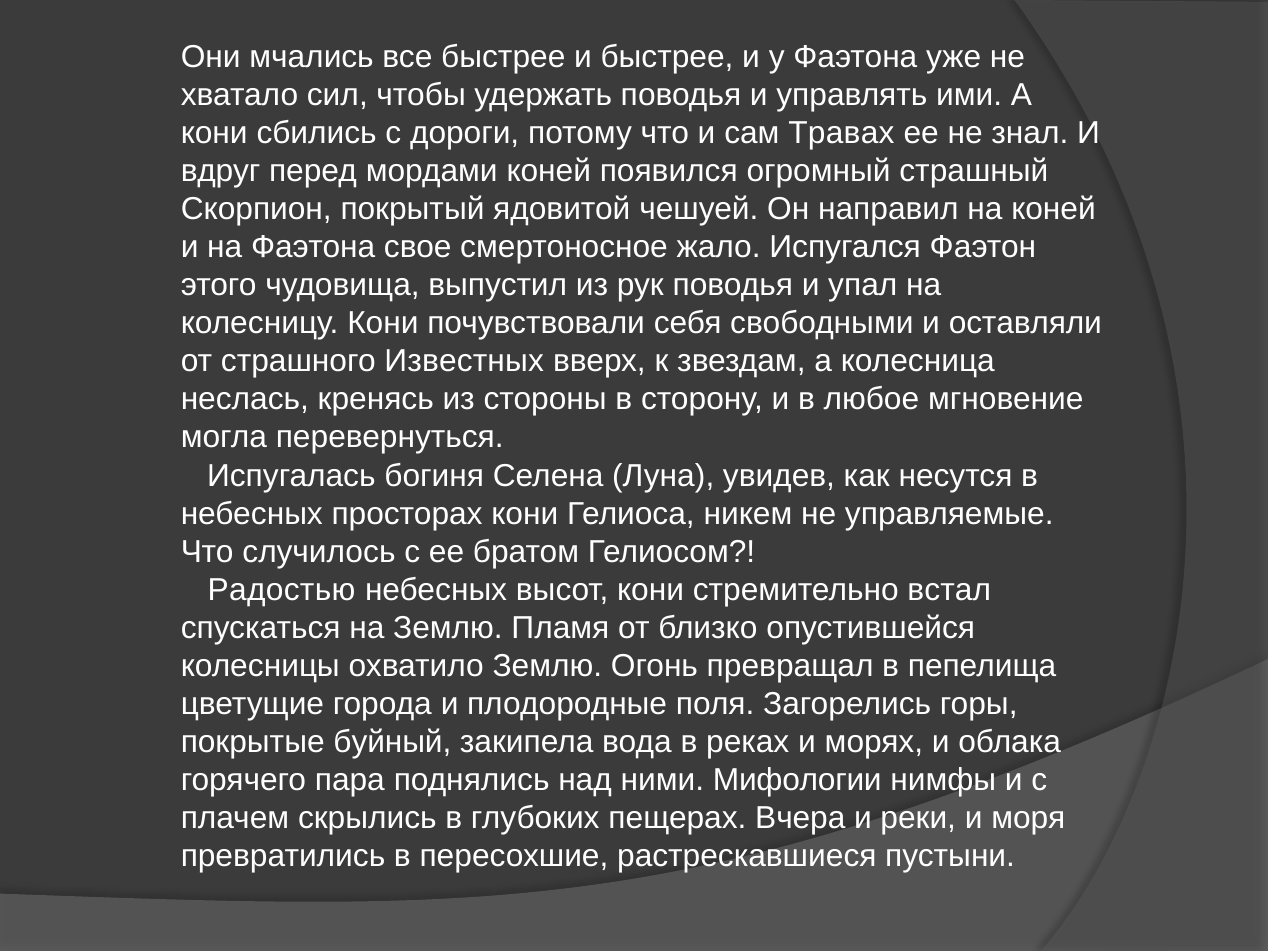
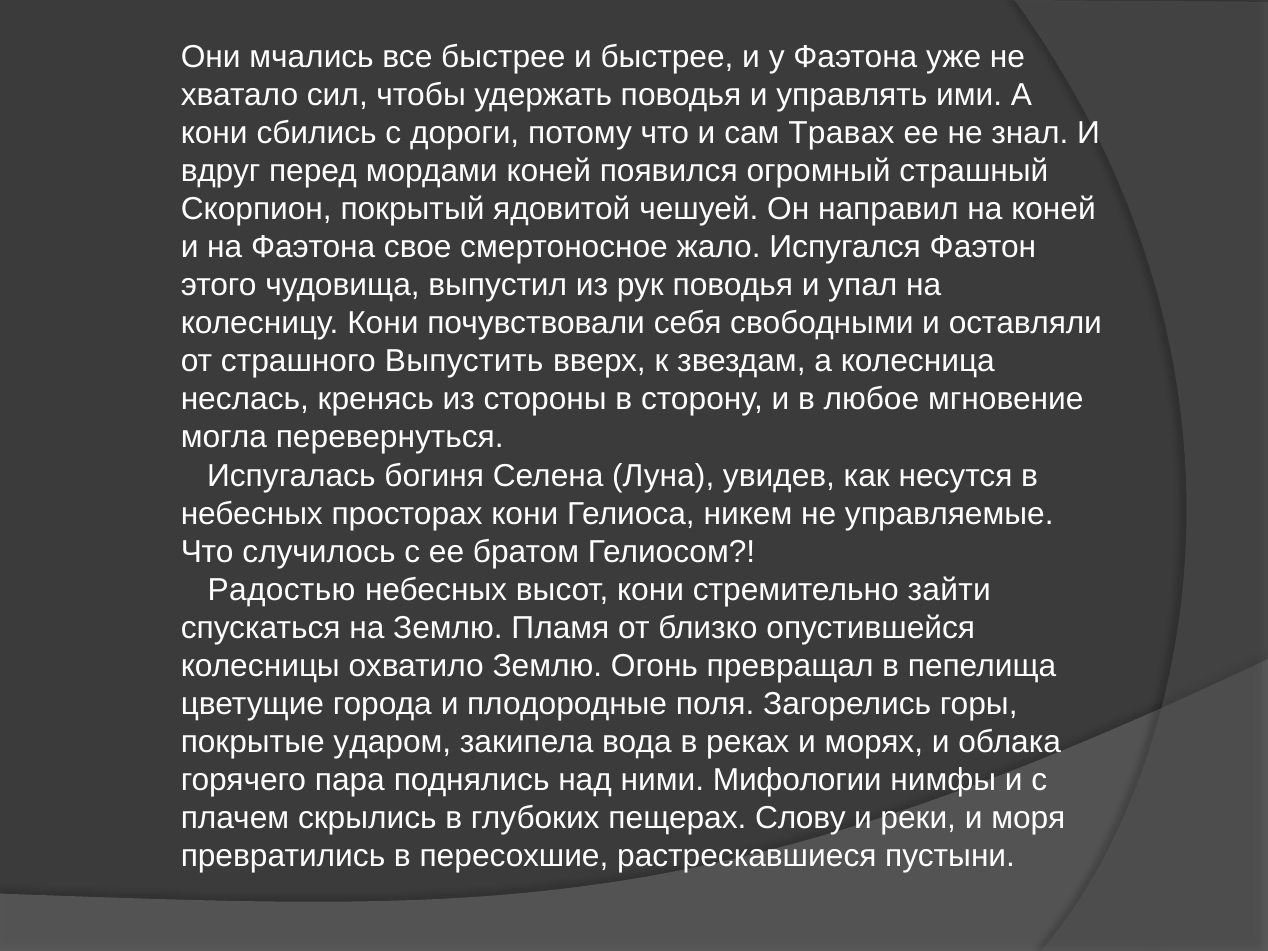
Известных: Известных -> Выпустить
встал: встал -> зайти
буйный: буйный -> ударом
Вчера: Вчера -> Слову
